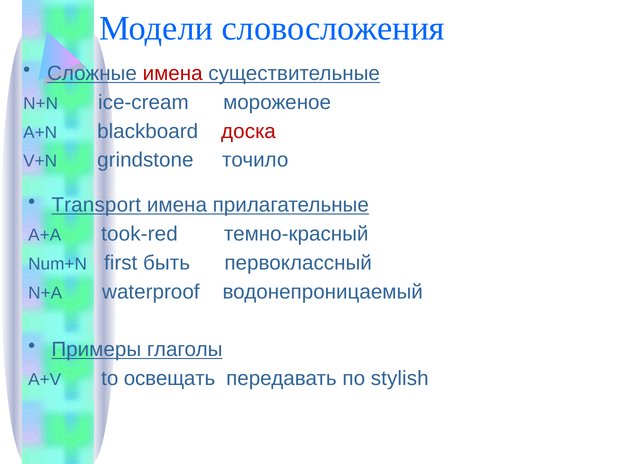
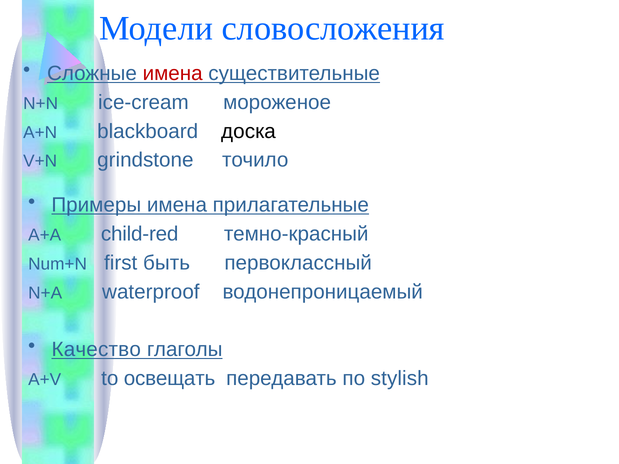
доска colour: red -> black
Transport: Transport -> Примеры
took-red: took-red -> child-red
Примеры: Примеры -> Качество
